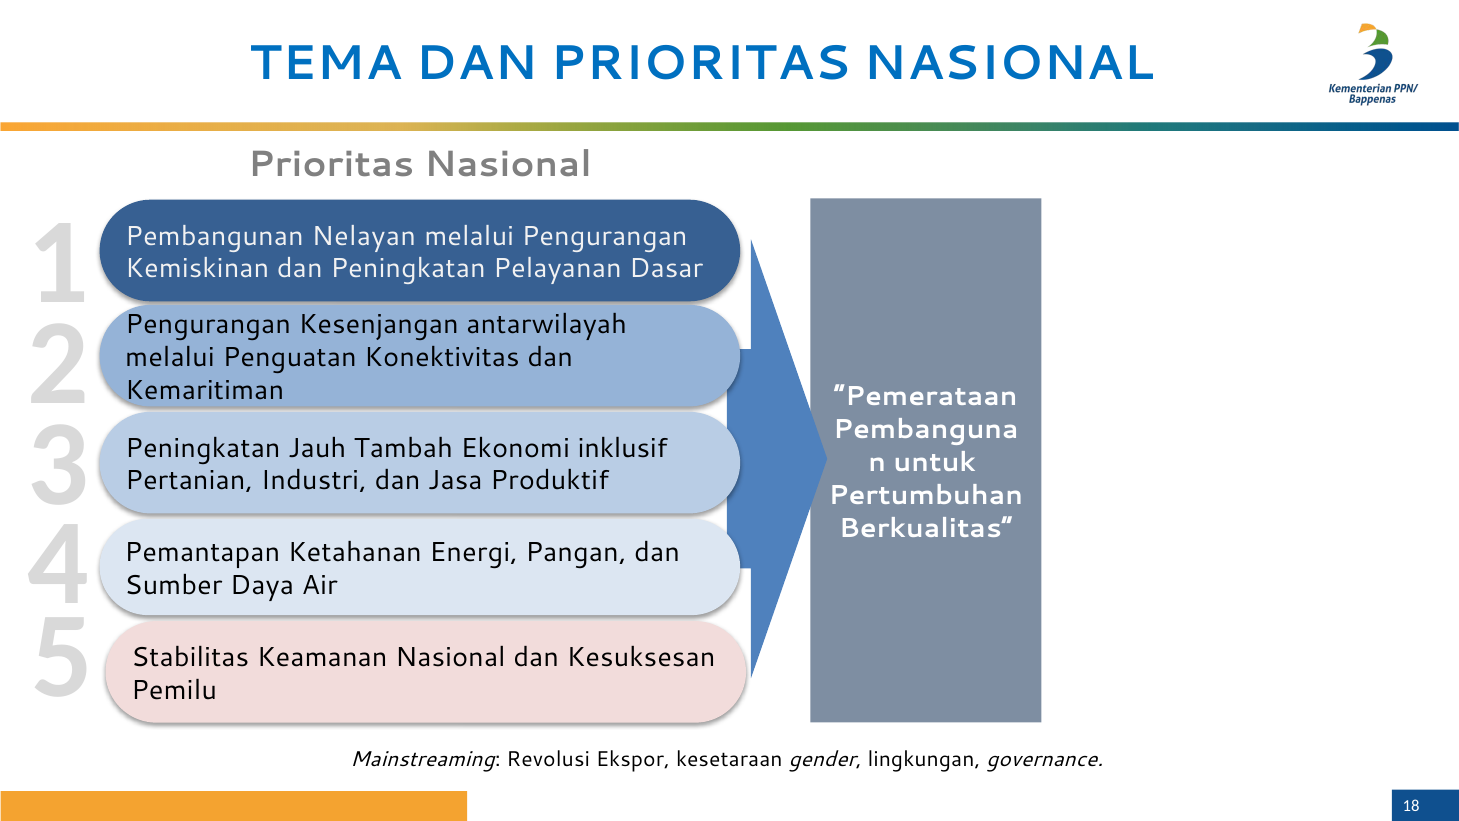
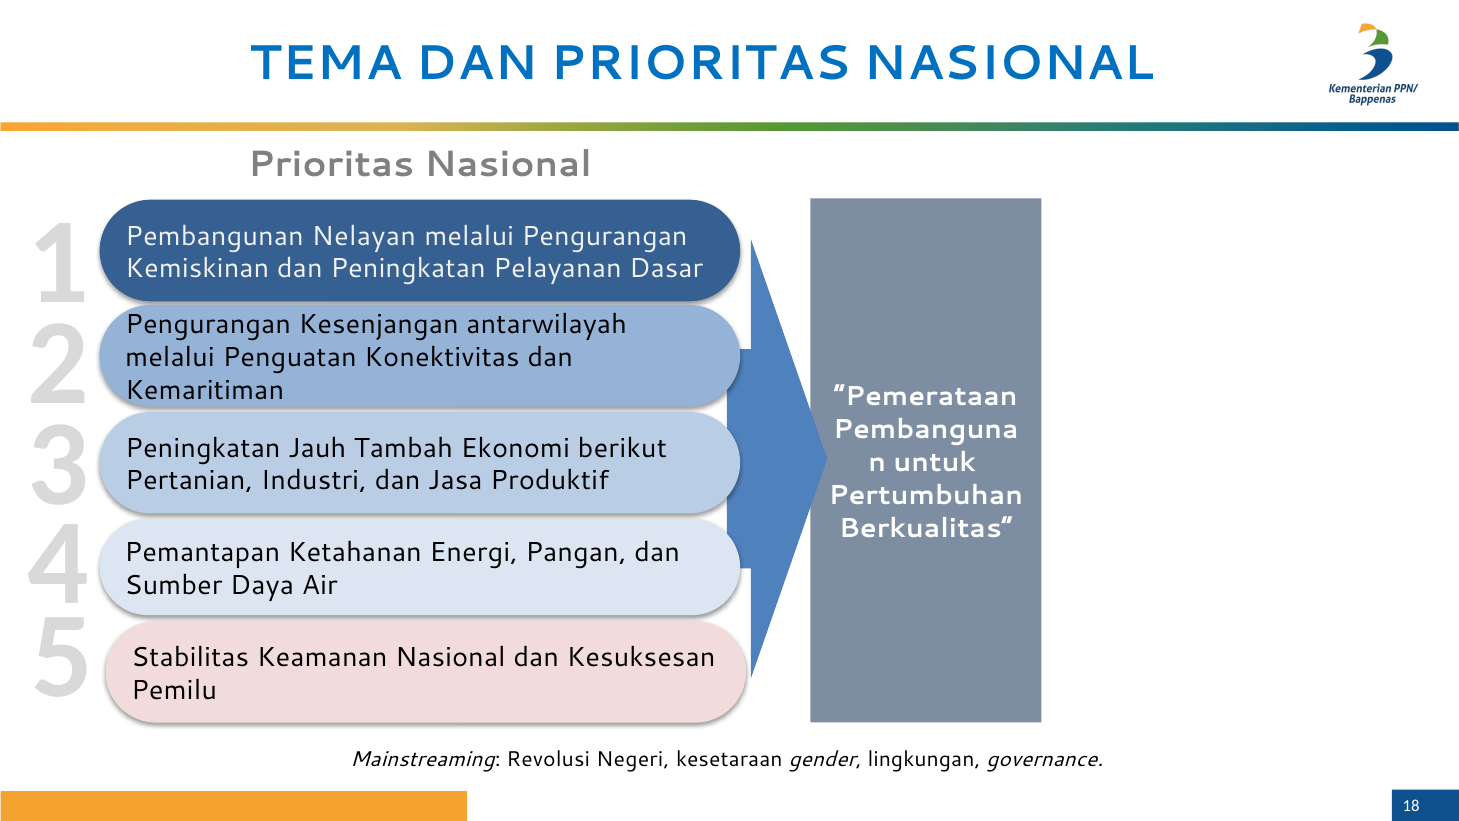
inklusif: inklusif -> berikut
Ekspor: Ekspor -> Negeri
